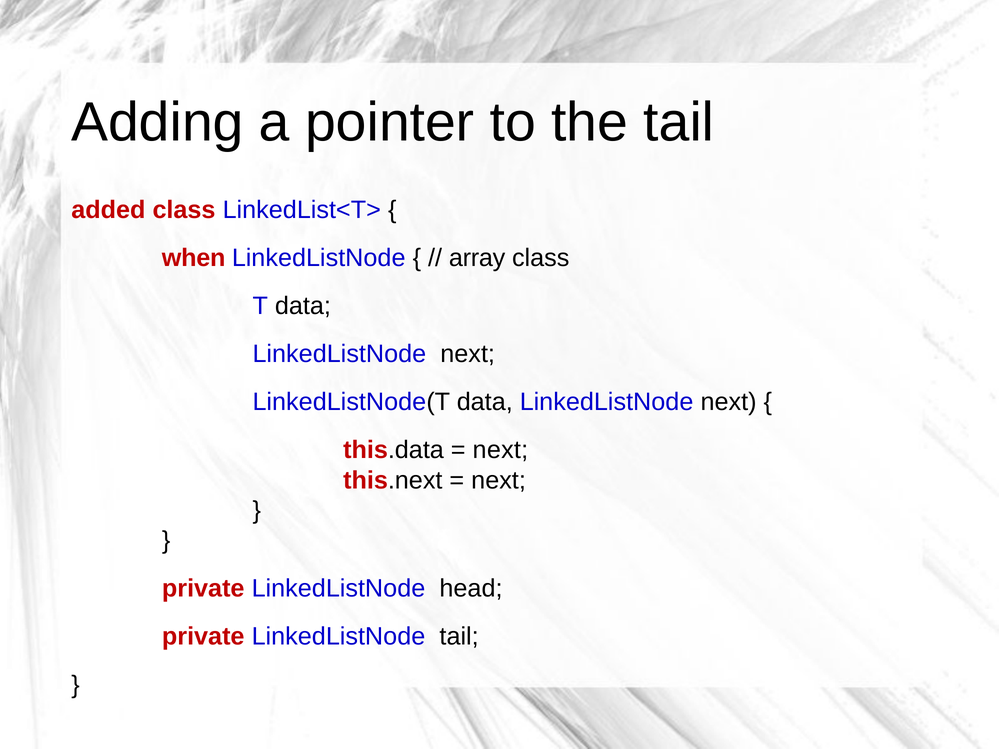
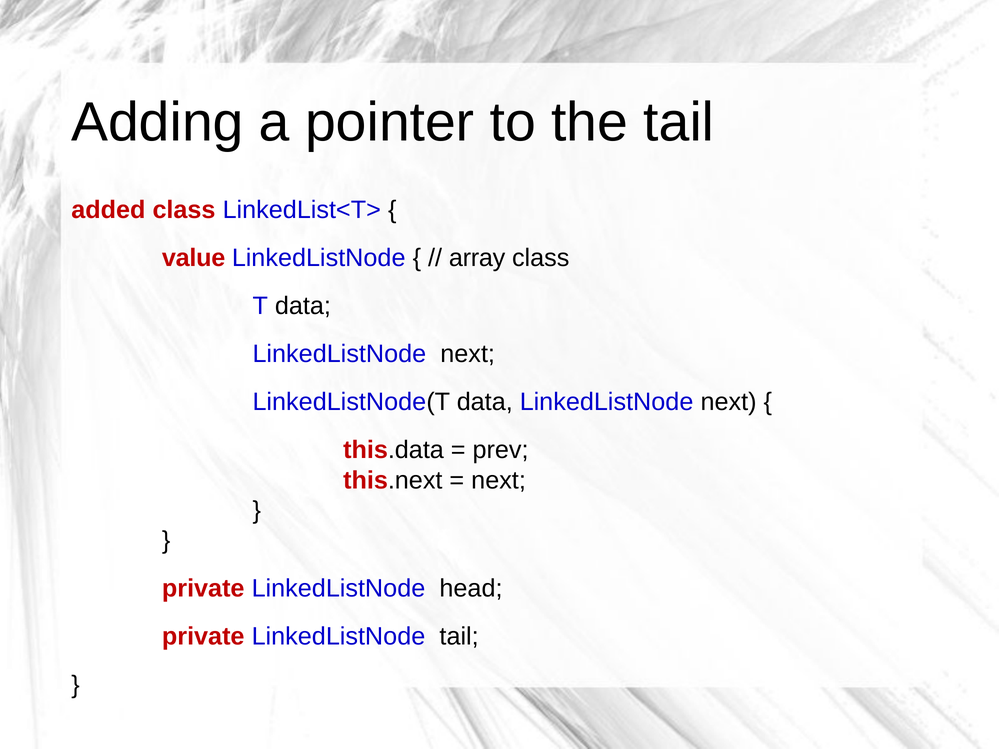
when: when -> value
next at (500, 450): next -> prev
